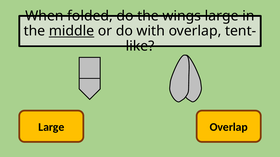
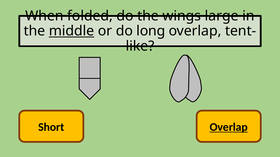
with: with -> long
Large at (51, 127): Large -> Short
Overlap at (229, 127) underline: none -> present
